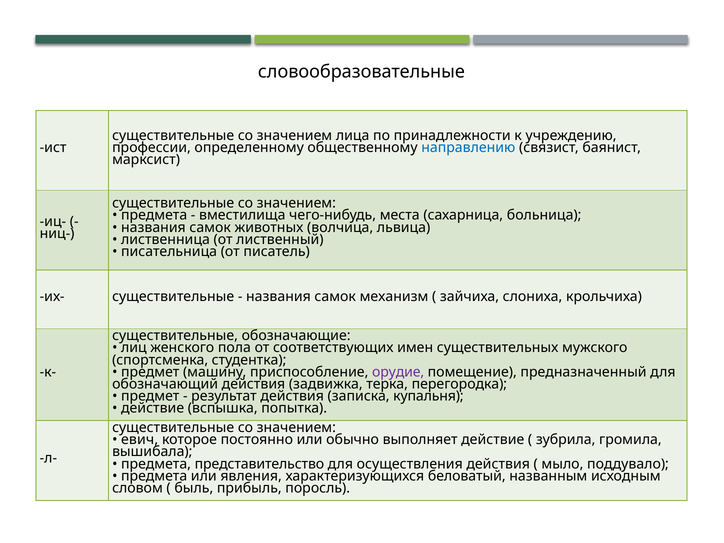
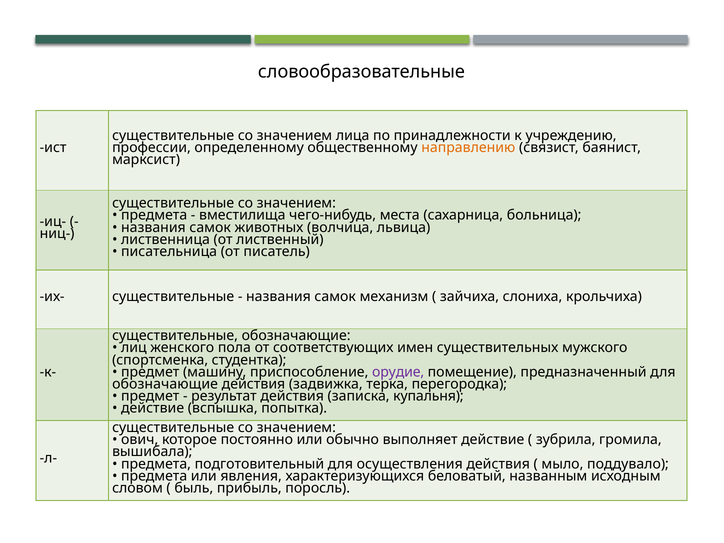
направлению colour: blue -> orange
обозначающий at (165, 384): обозначающий -> обозначающие
евич: евич -> ович
представительство: представительство -> подготовительный
